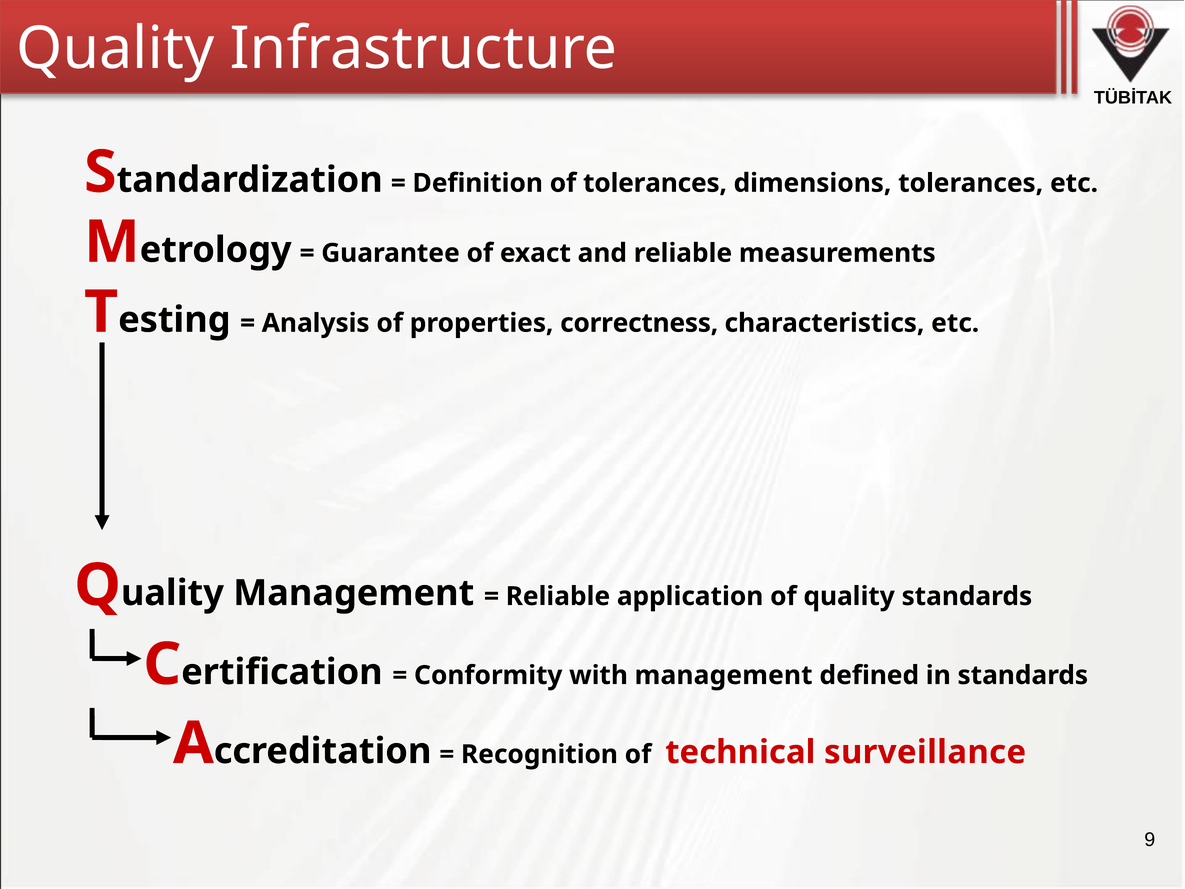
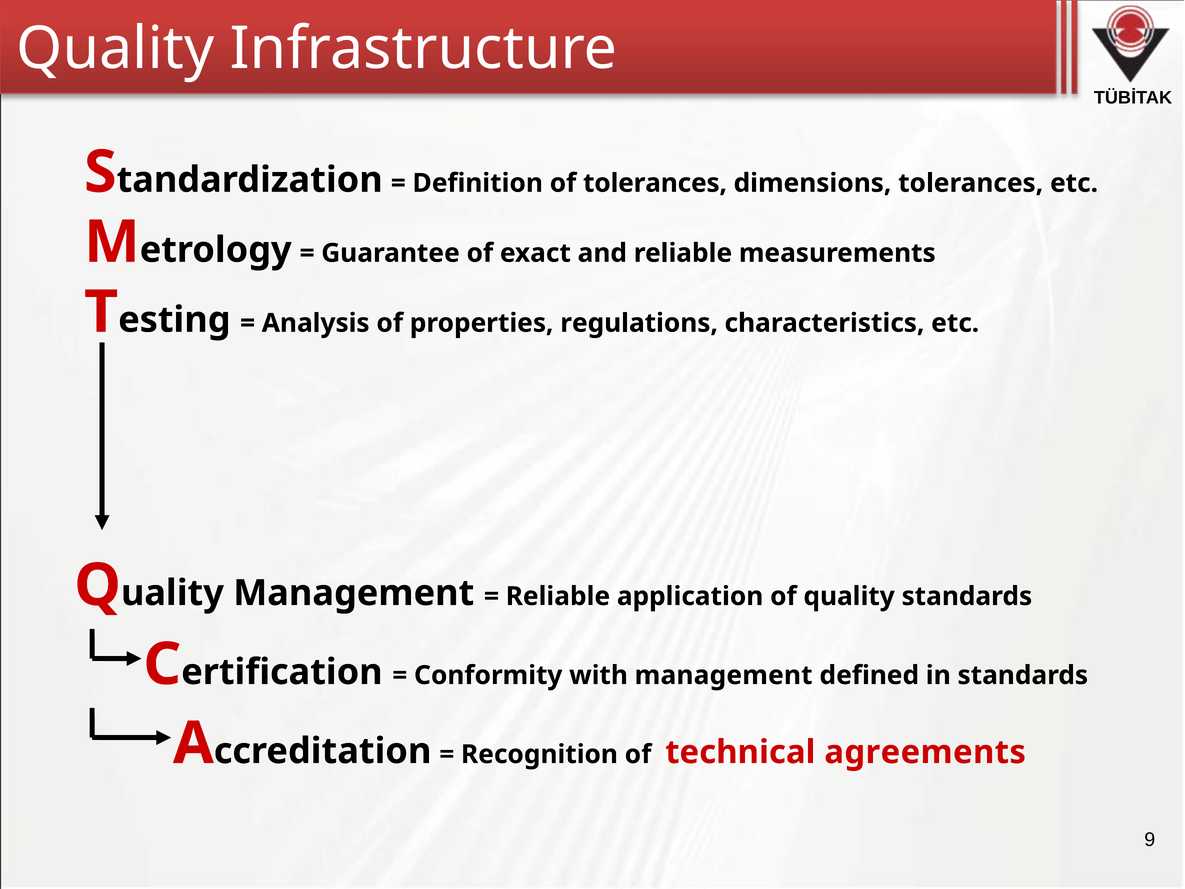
correctness: correctness -> regulations
surveillance: surveillance -> agreements
